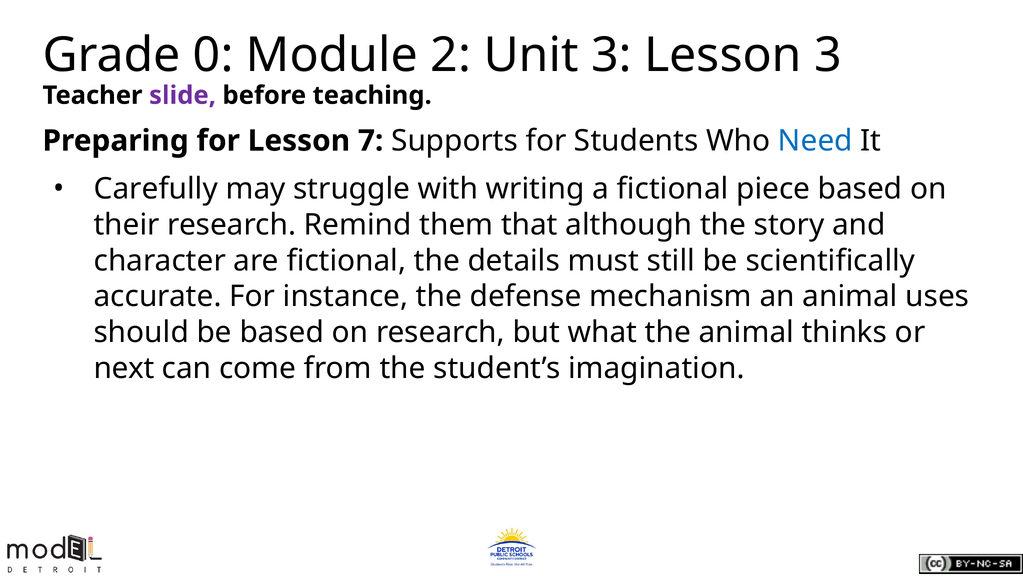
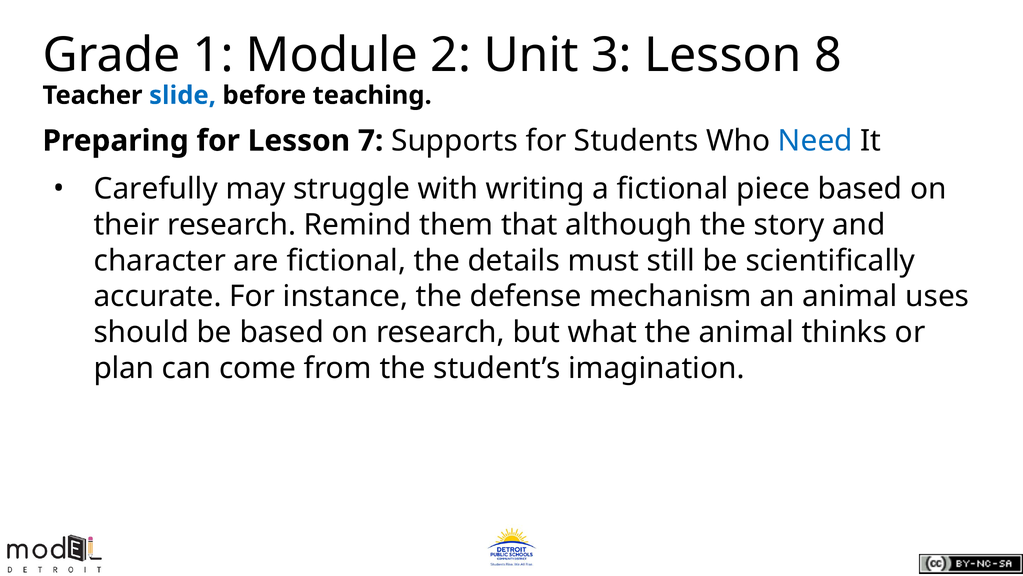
0: 0 -> 1
Lesson 3: 3 -> 8
slide colour: purple -> blue
next: next -> plan
